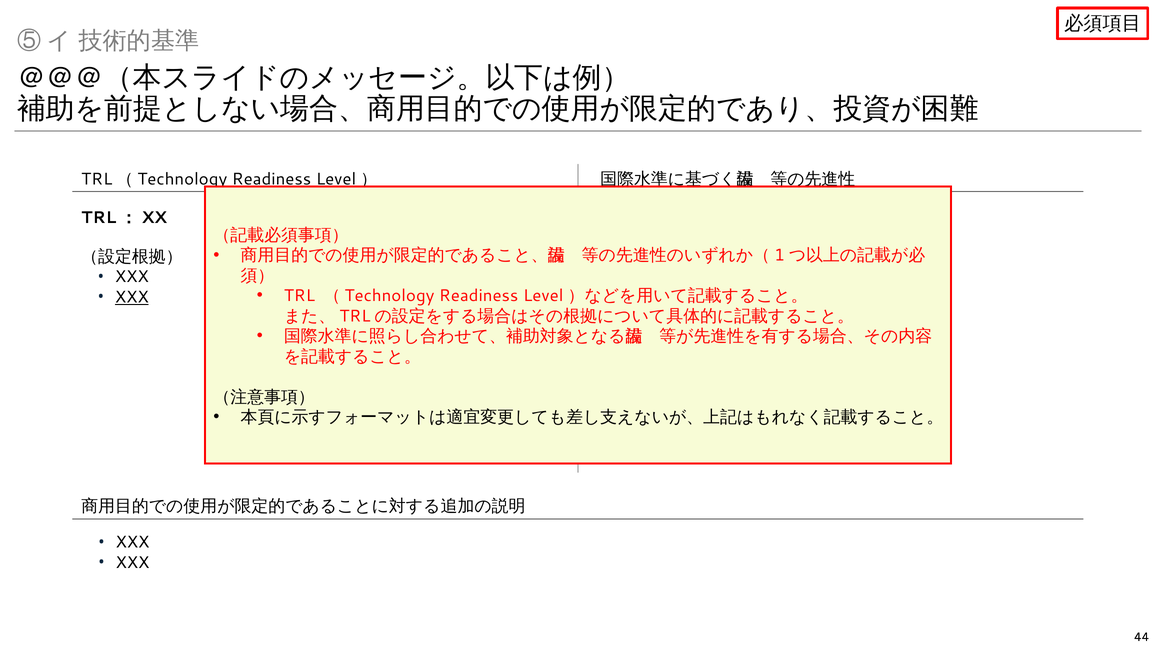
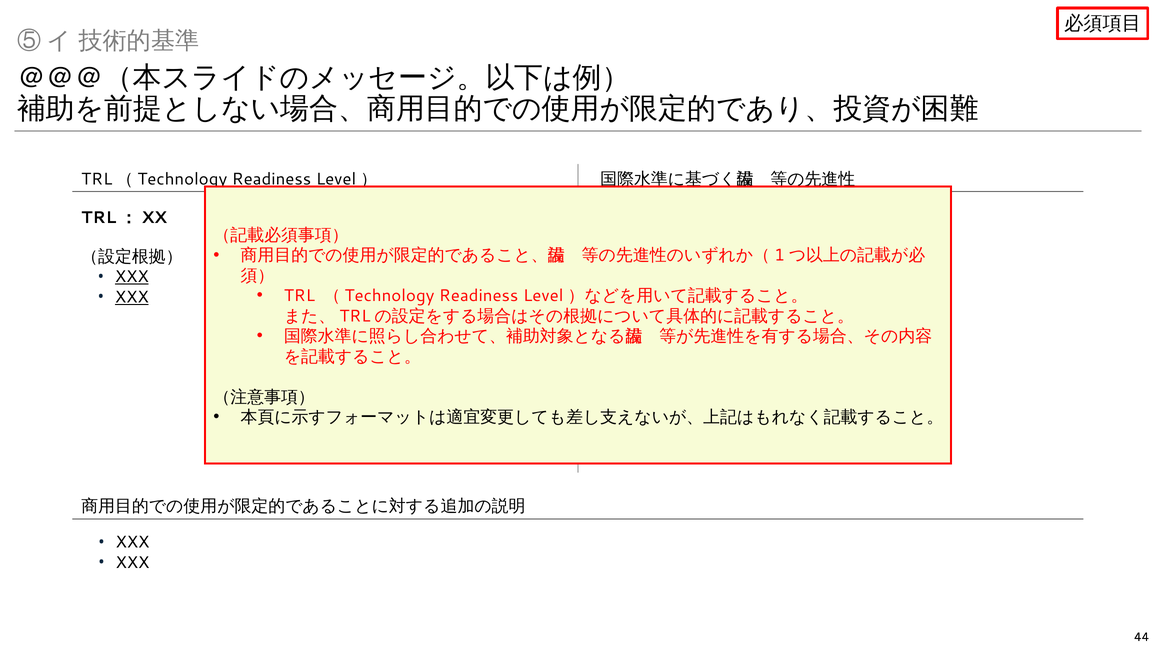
XXX at (132, 277) underline: none -> present
